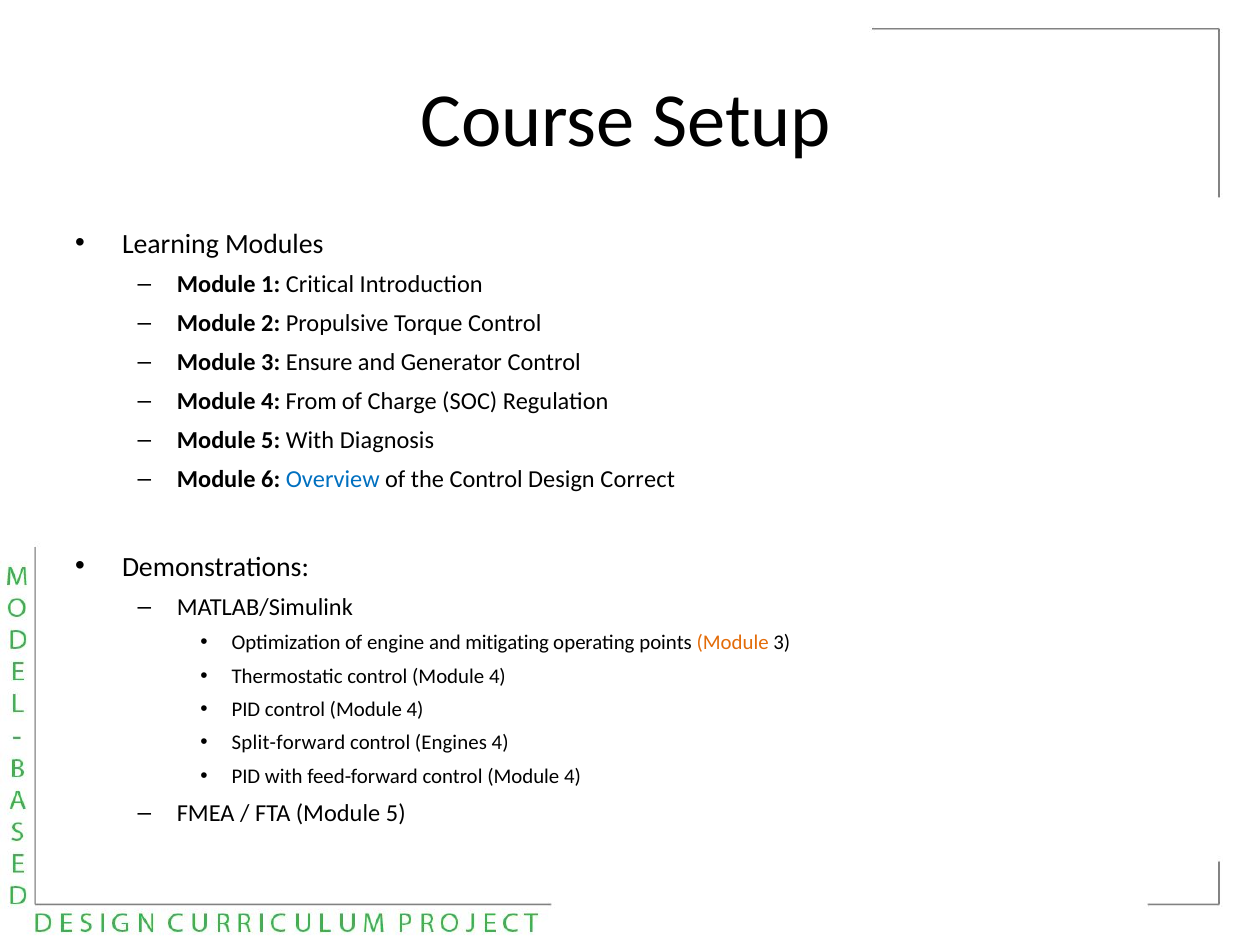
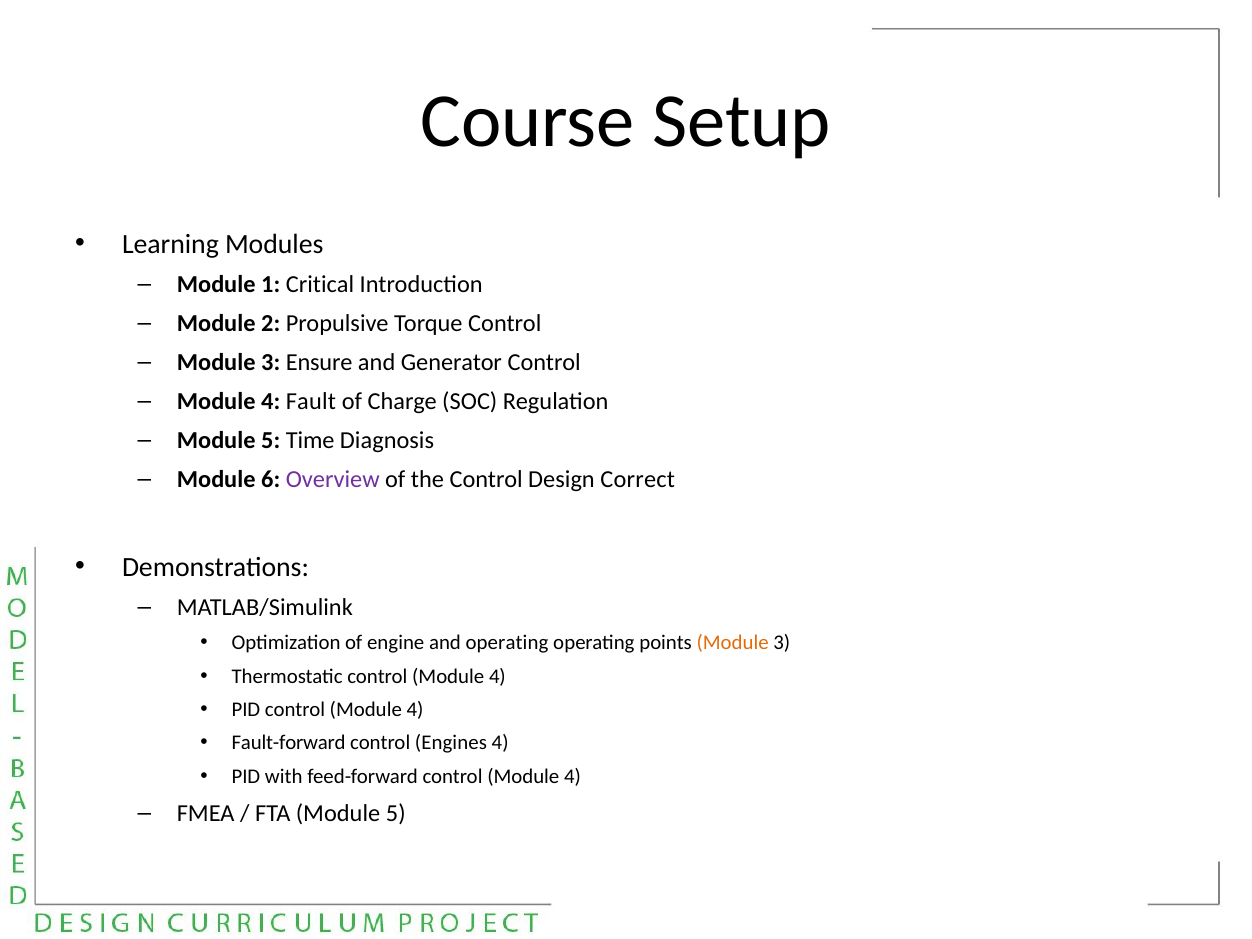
From: From -> Fault
5 With: With -> Time
Overview colour: blue -> purple
and mitigating: mitigating -> operating
Split-forward: Split-forward -> Fault-forward
